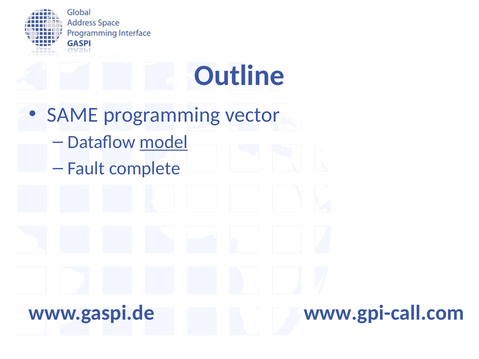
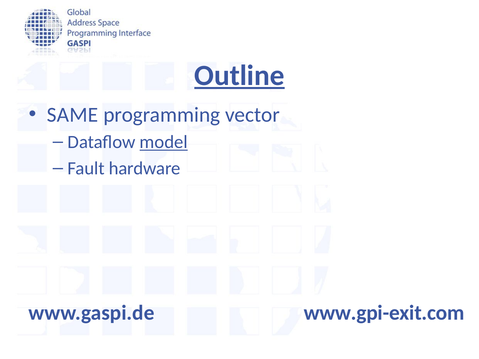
Outline underline: none -> present
complete: complete -> hardware
www.gpi-call.com: www.gpi-call.com -> www.gpi-exit.com
